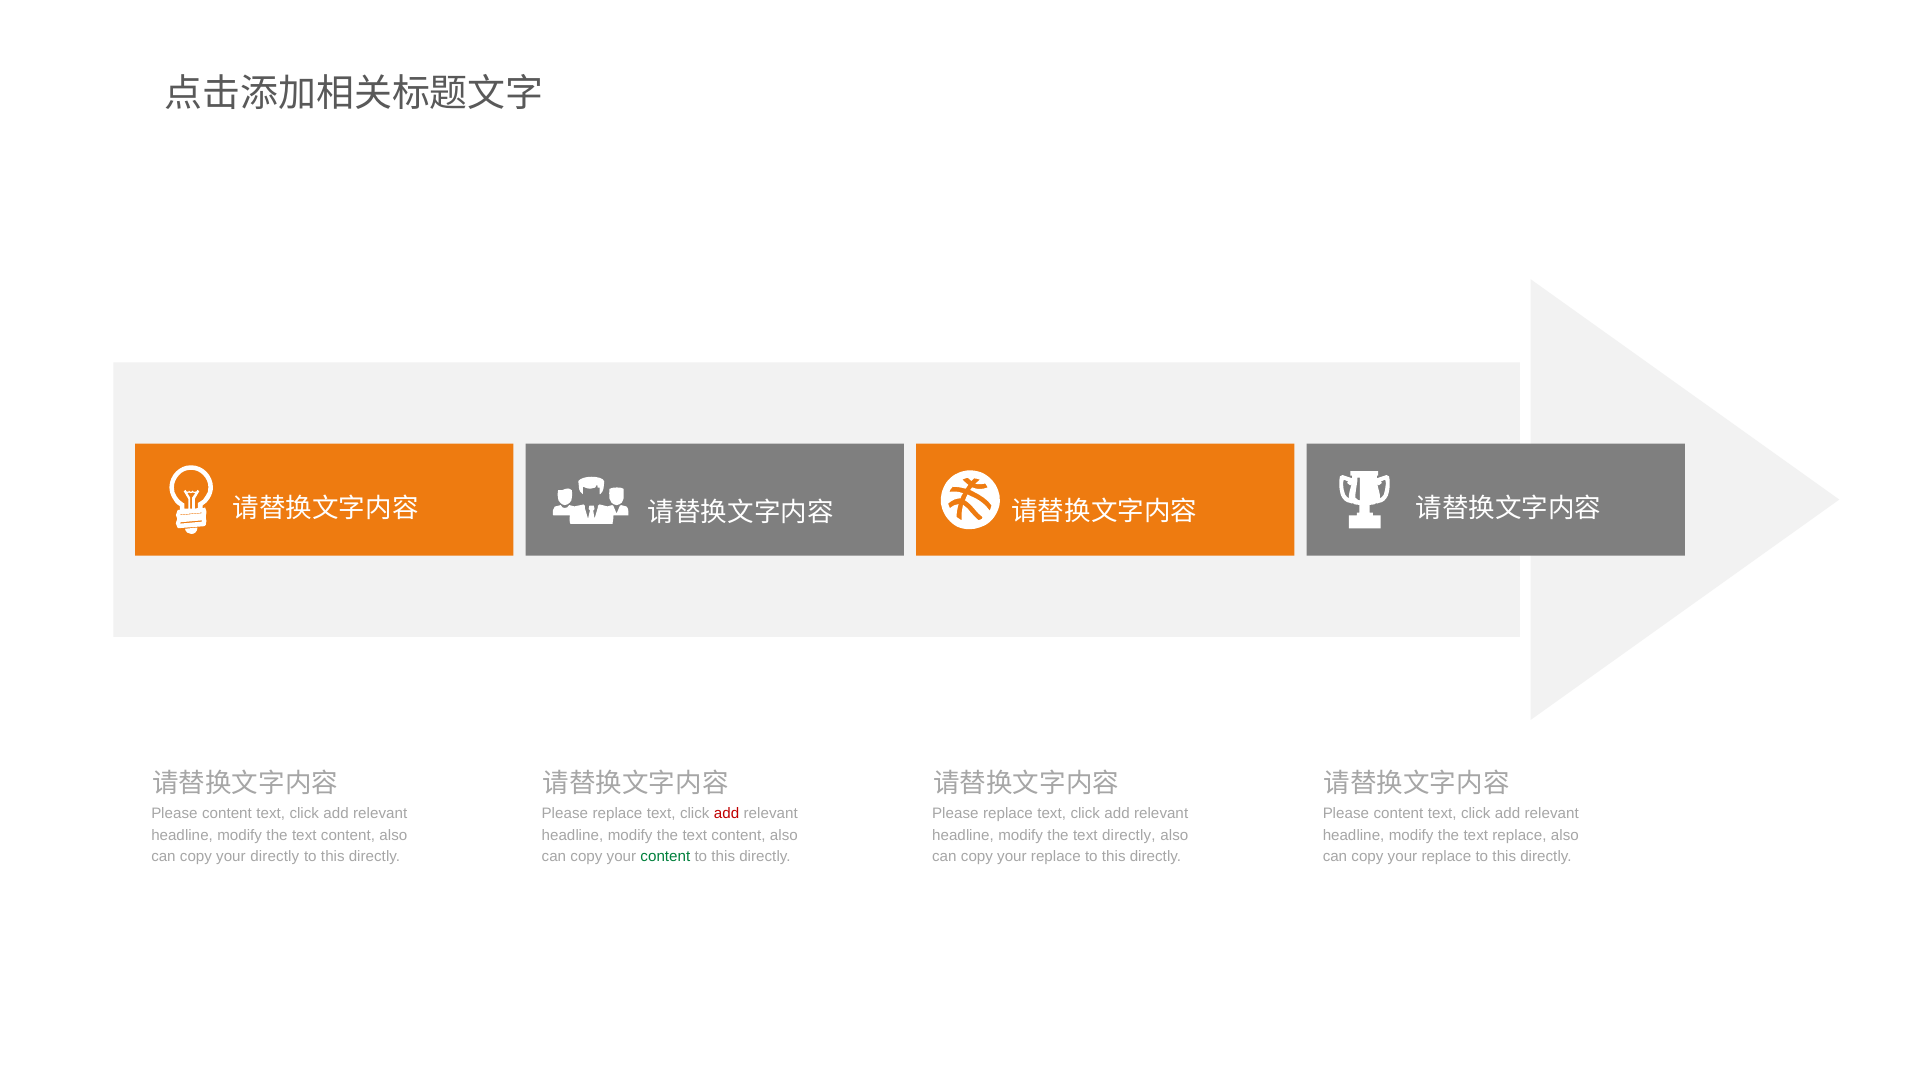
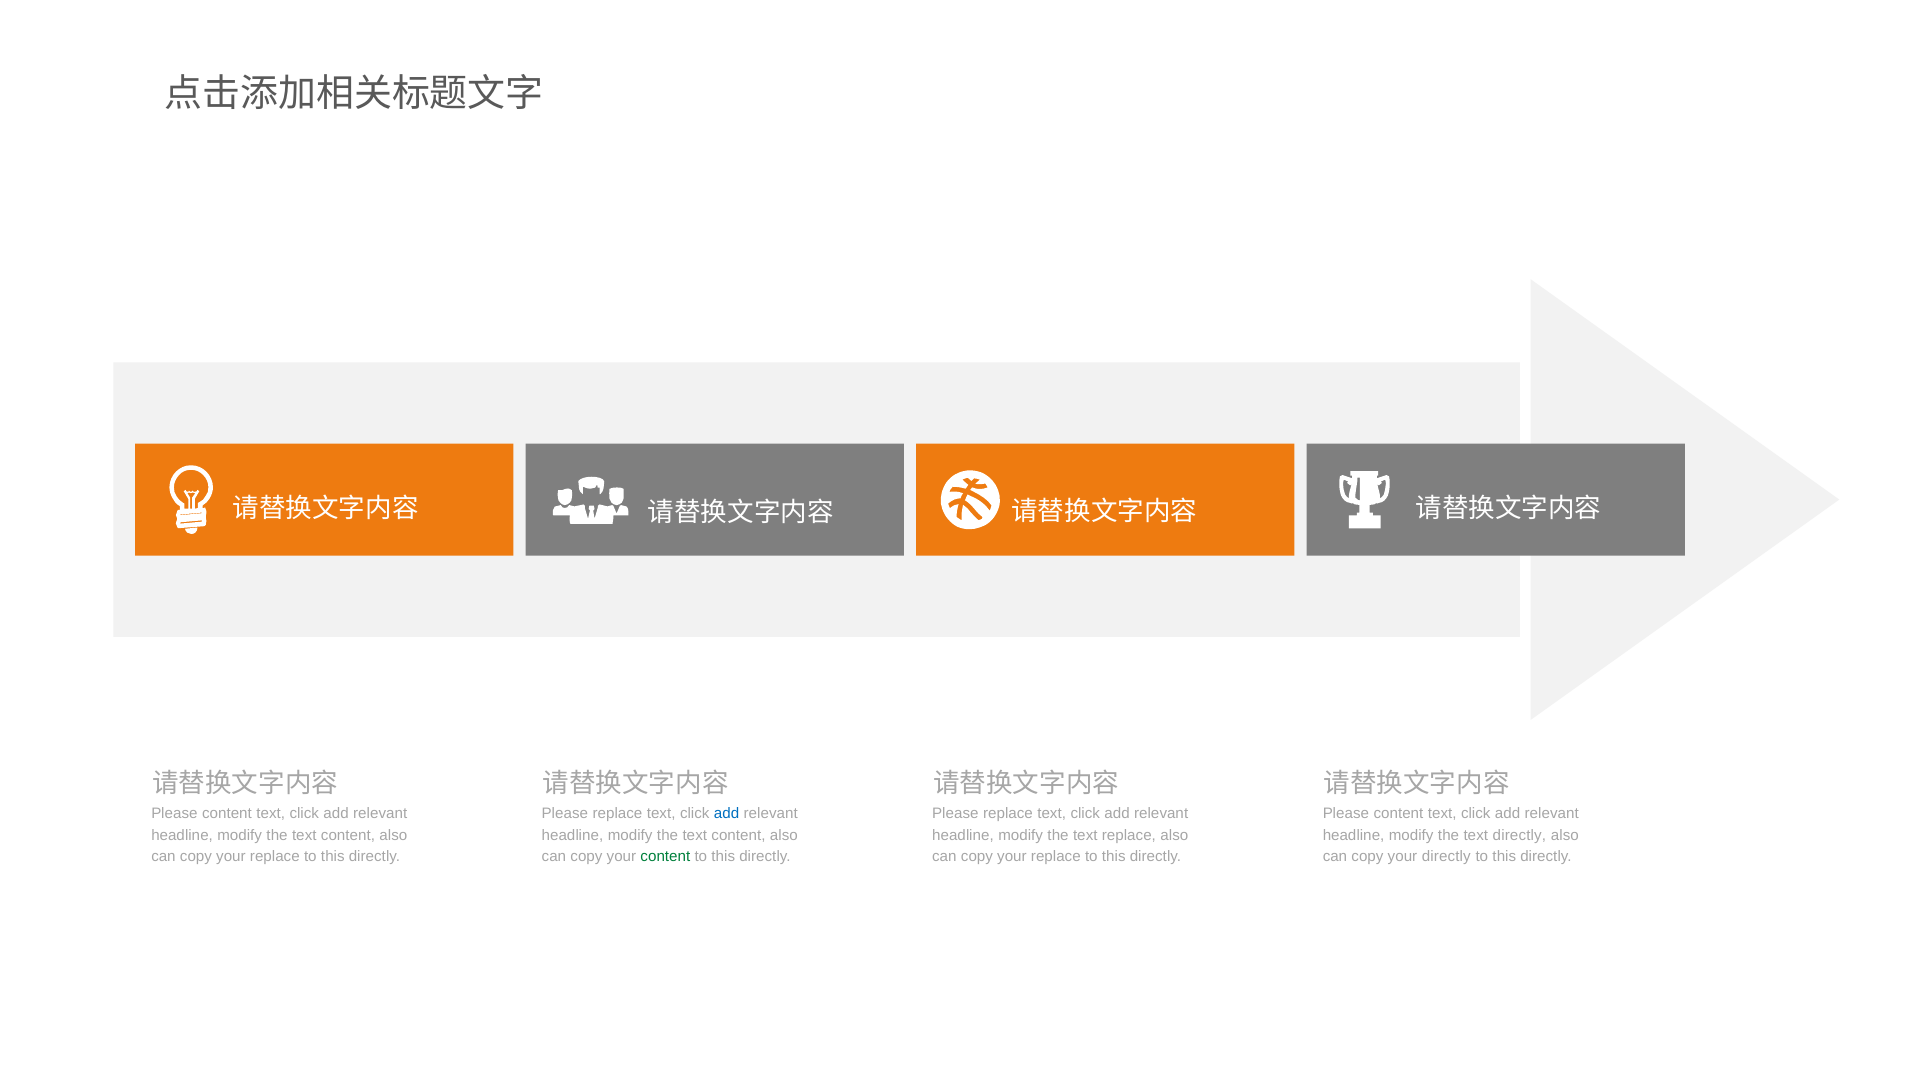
add at (727, 813) colour: red -> blue
text directly: directly -> replace
text replace: replace -> directly
directly at (275, 857): directly -> replace
replace at (1446, 857): replace -> directly
